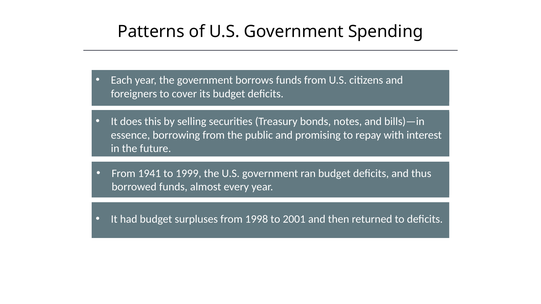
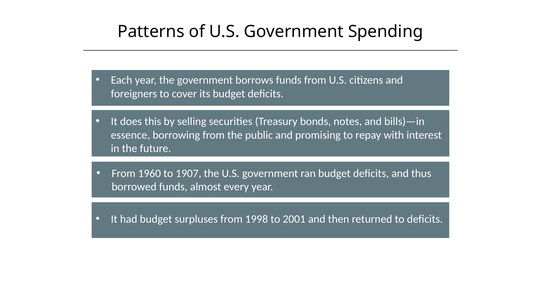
1941: 1941 -> 1960
1999: 1999 -> 1907
